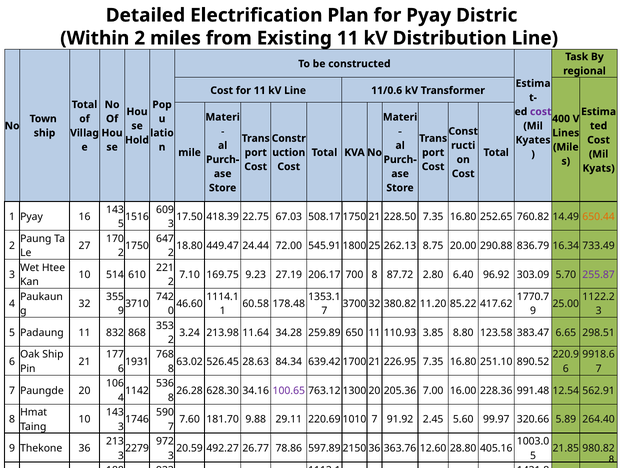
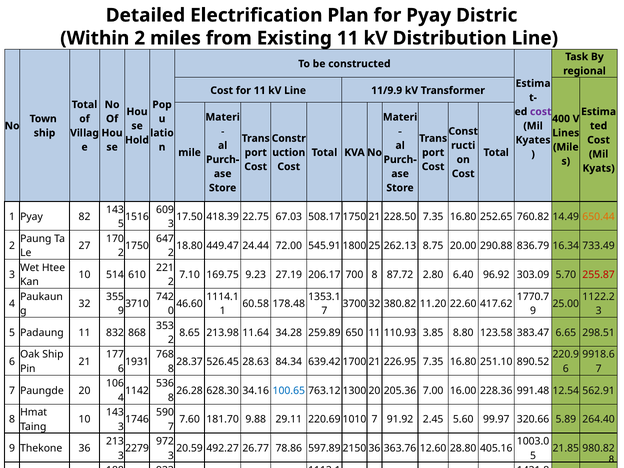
11/0.6: 11/0.6 -> 11/9.9
16: 16 -> 82
255.87 colour: purple -> red
85.22: 85.22 -> 22.60
3.24: 3.24 -> 8.65
63.02: 63.02 -> 28.37
100.65 colour: purple -> blue
